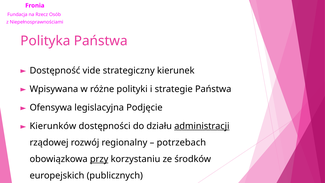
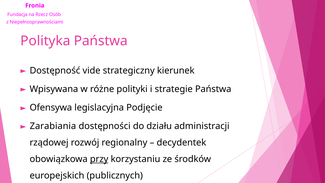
Kierunków: Kierunków -> Zarabiania
administracji underline: present -> none
potrzebach: potrzebach -> decydentek
